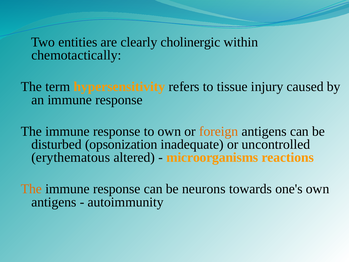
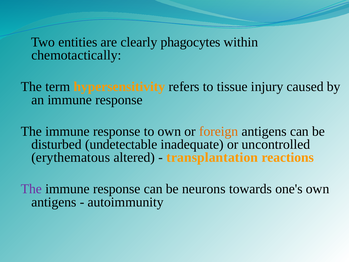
cholinergic: cholinergic -> phagocytes
opsonization: opsonization -> undetectable
microorganisms: microorganisms -> transplantation
The at (31, 189) colour: orange -> purple
